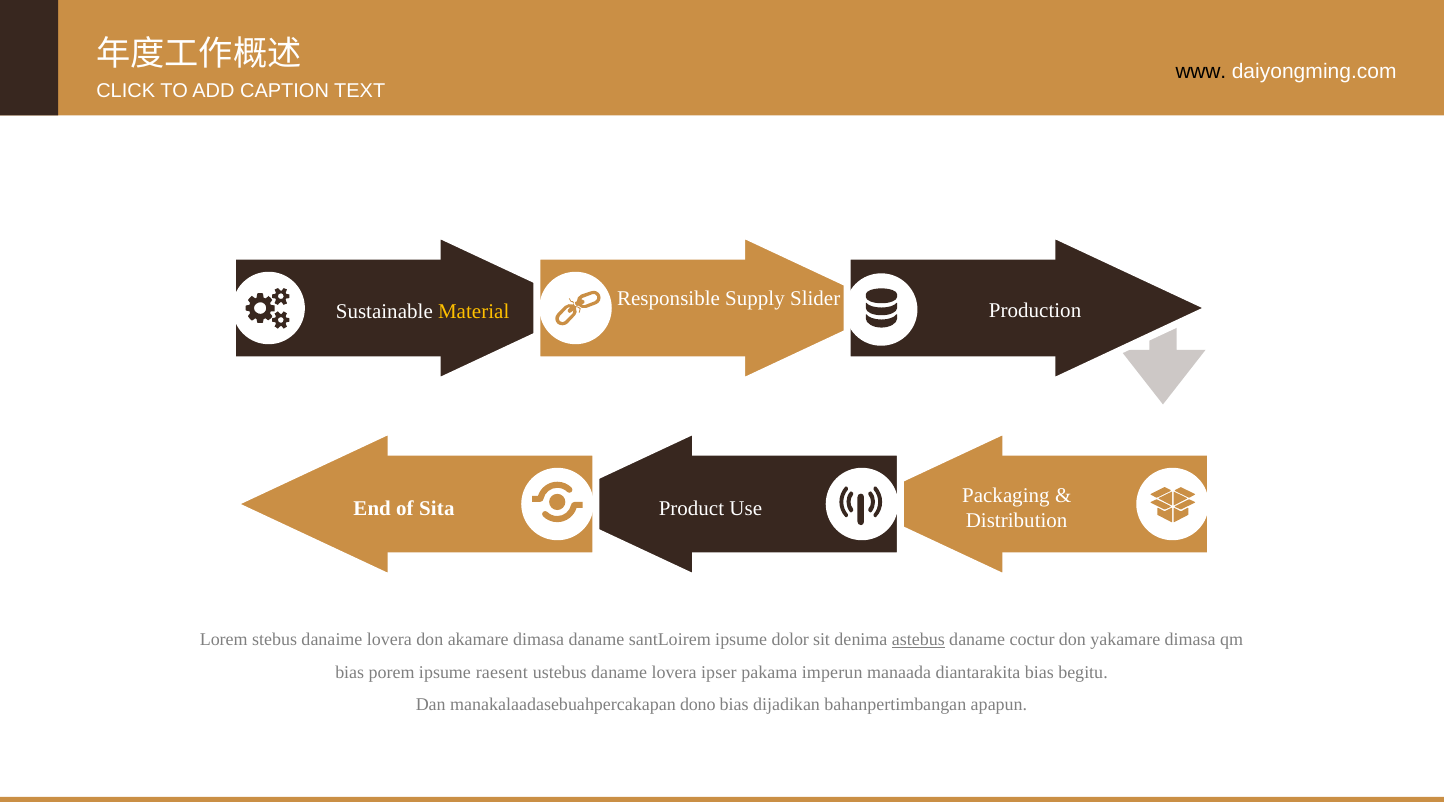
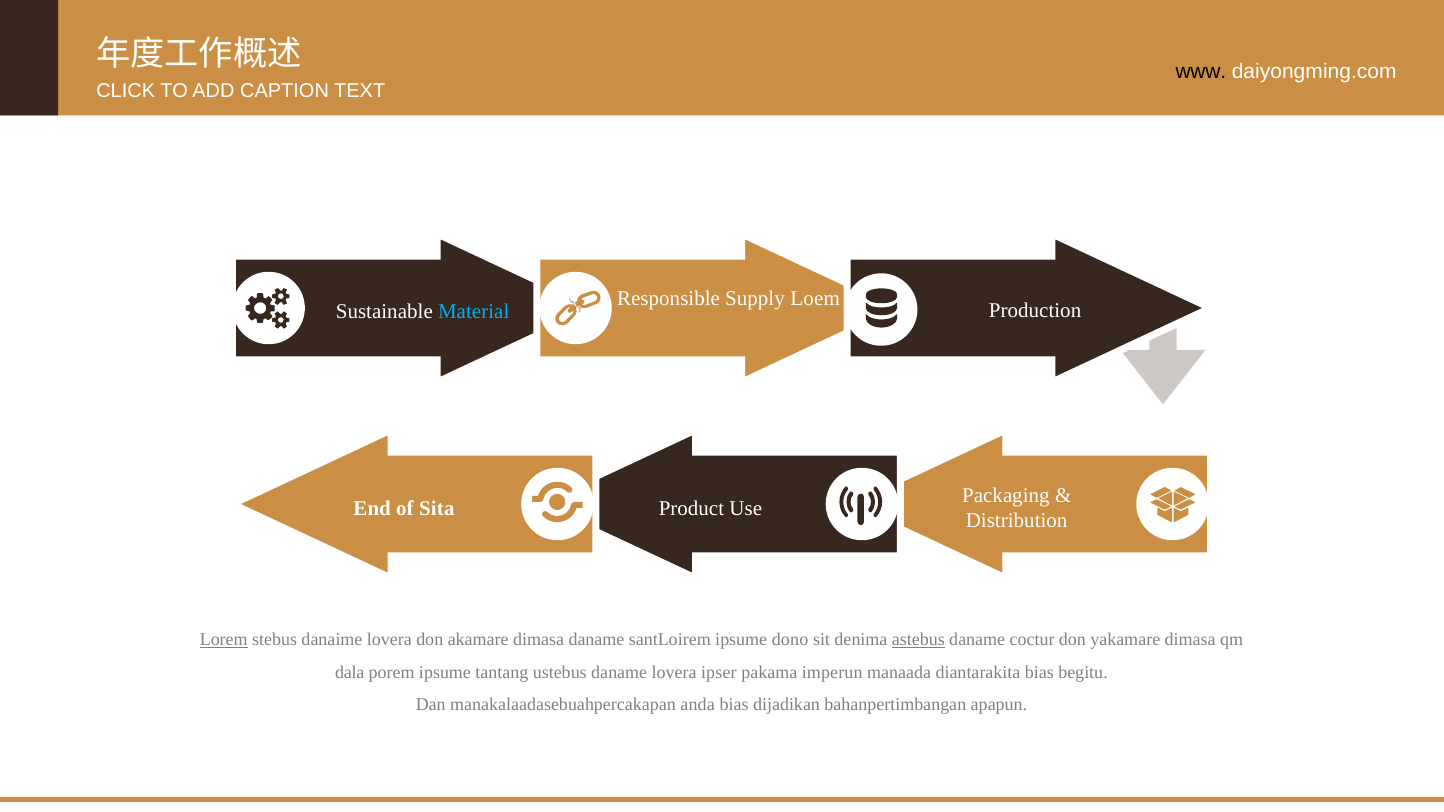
Slider: Slider -> Loem
Material colour: yellow -> light blue
Lorem underline: none -> present
dolor: dolor -> dono
bias at (350, 673): bias -> dala
raesent: raesent -> tantang
dono: dono -> anda
